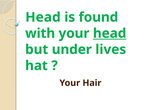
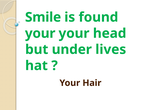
Head at (43, 17): Head -> Smile
with at (40, 33): with -> your
head at (110, 33) underline: present -> none
